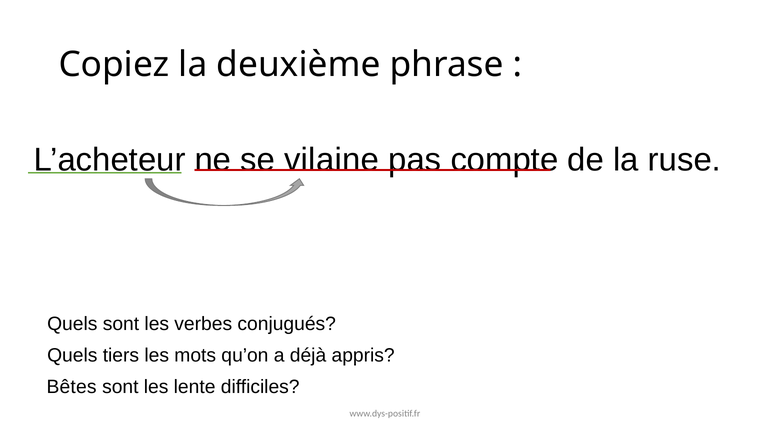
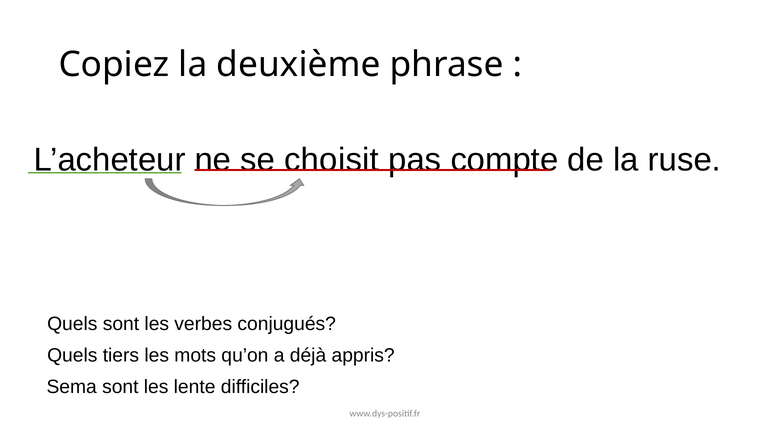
vilaine: vilaine -> choisit
Bêtes: Bêtes -> Sema
